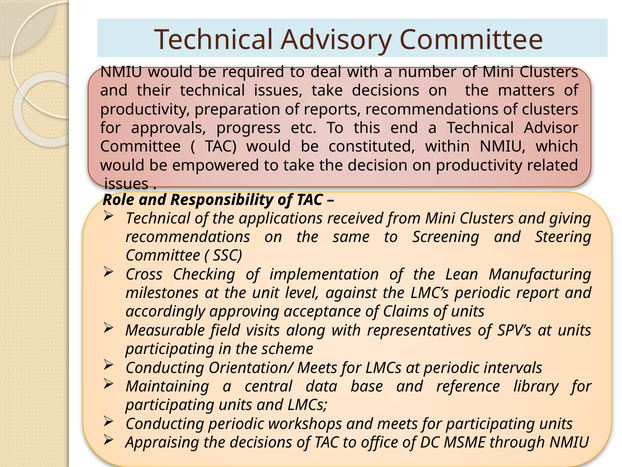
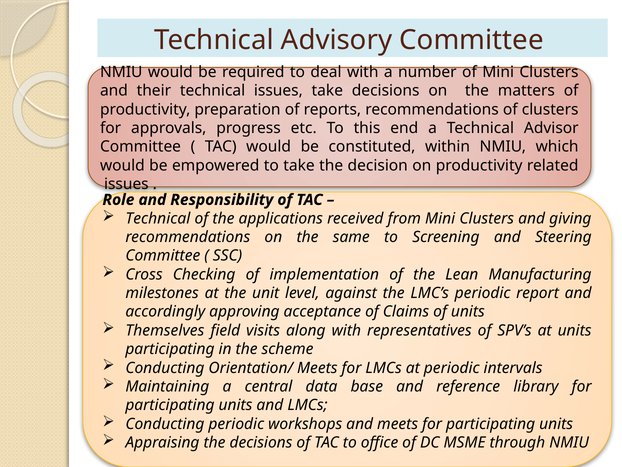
Measurable: Measurable -> Themselves
